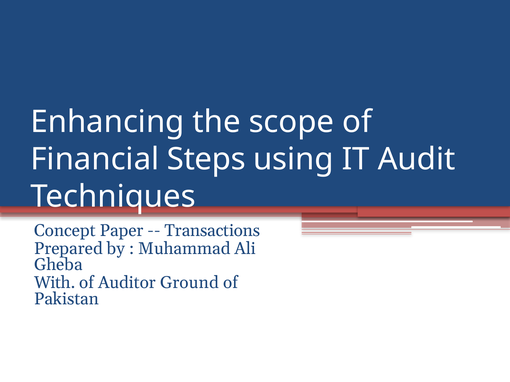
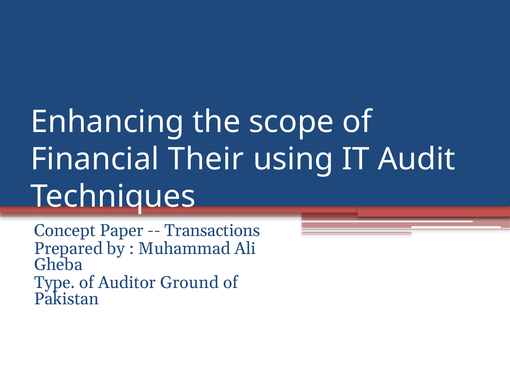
Steps: Steps -> Their
With: With -> Type
